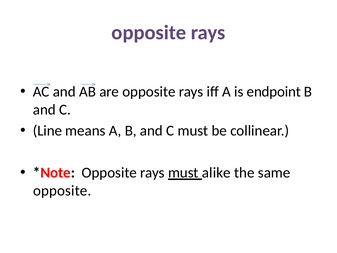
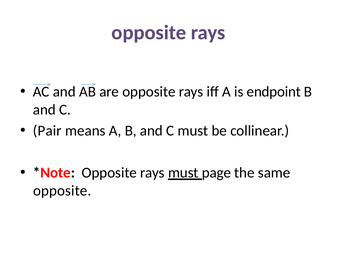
Line: Line -> Pair
alike: alike -> page
